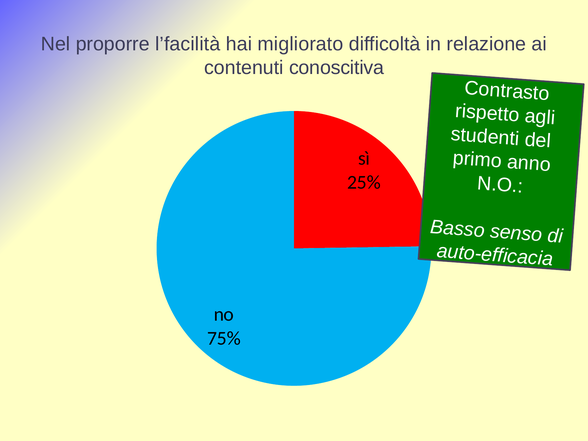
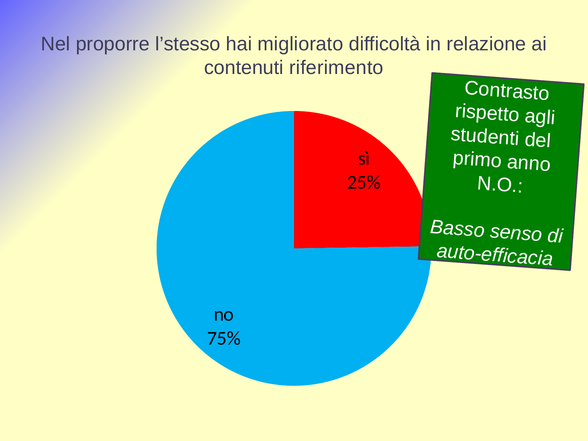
l’facilità: l’facilità -> l’stesso
conoscitiva: conoscitiva -> riferimento
